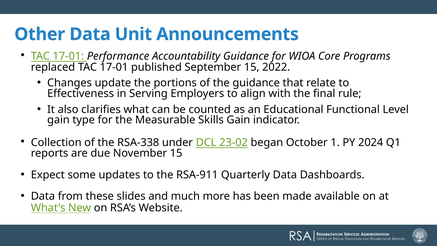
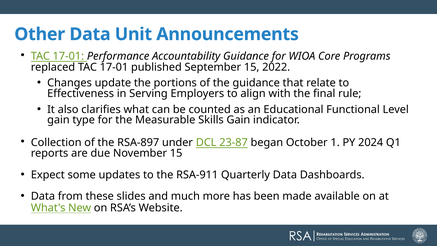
RSA-338: RSA-338 -> RSA-897
23-02: 23-02 -> 23-87
